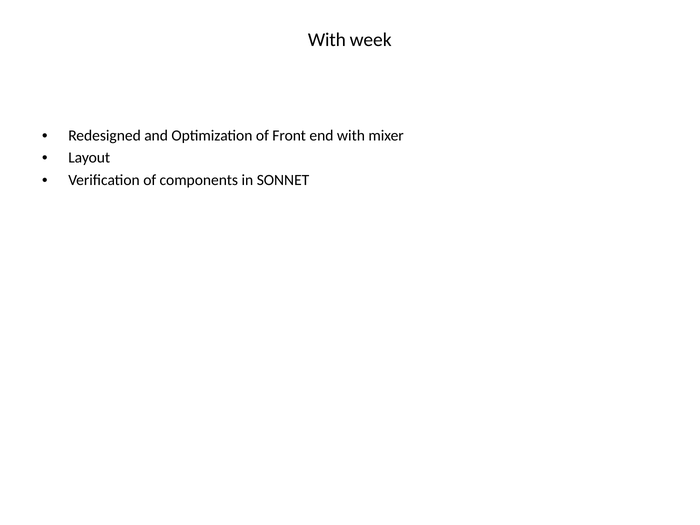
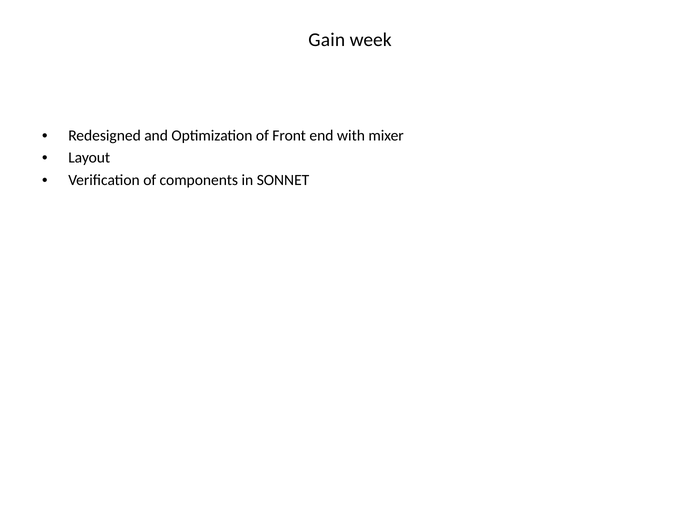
With at (327, 40): With -> Gain
